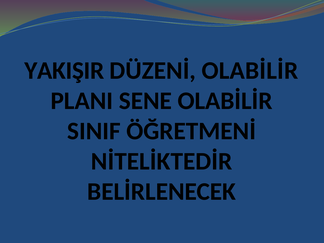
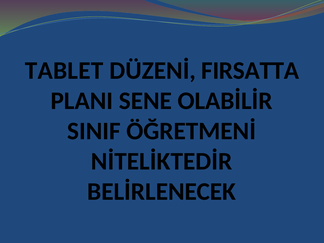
YAKIŞIR: YAKIŞIR -> TABLET
DÜZENİ OLABİLİR: OLABİLİR -> FIRSATTA
